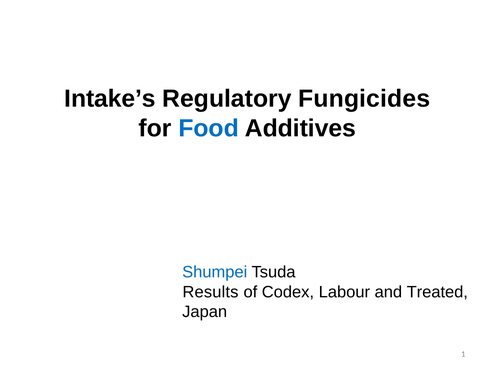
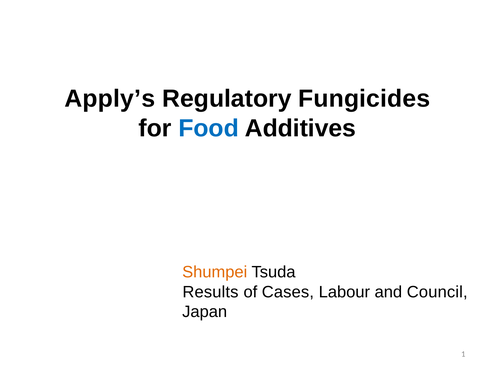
Intake’s: Intake’s -> Apply’s
Shumpei colour: blue -> orange
Codex: Codex -> Cases
Treated: Treated -> Council
